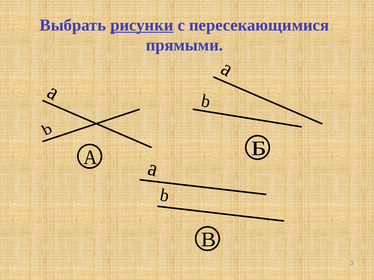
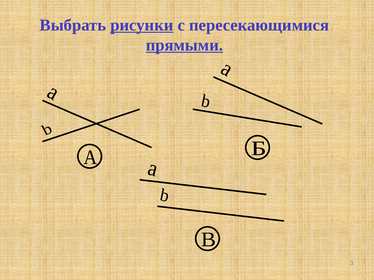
прямыми underline: none -> present
